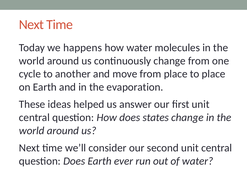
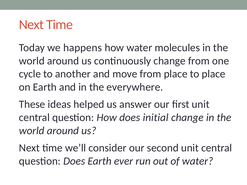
evaporation: evaporation -> everywhere
states: states -> initial
